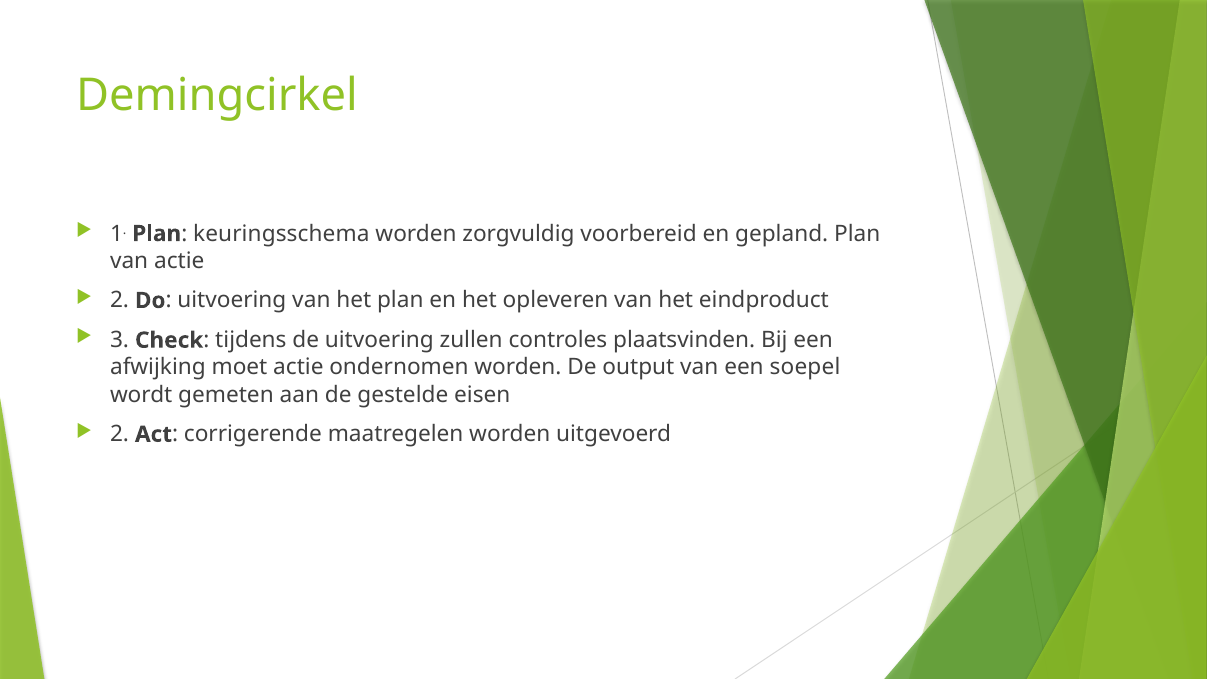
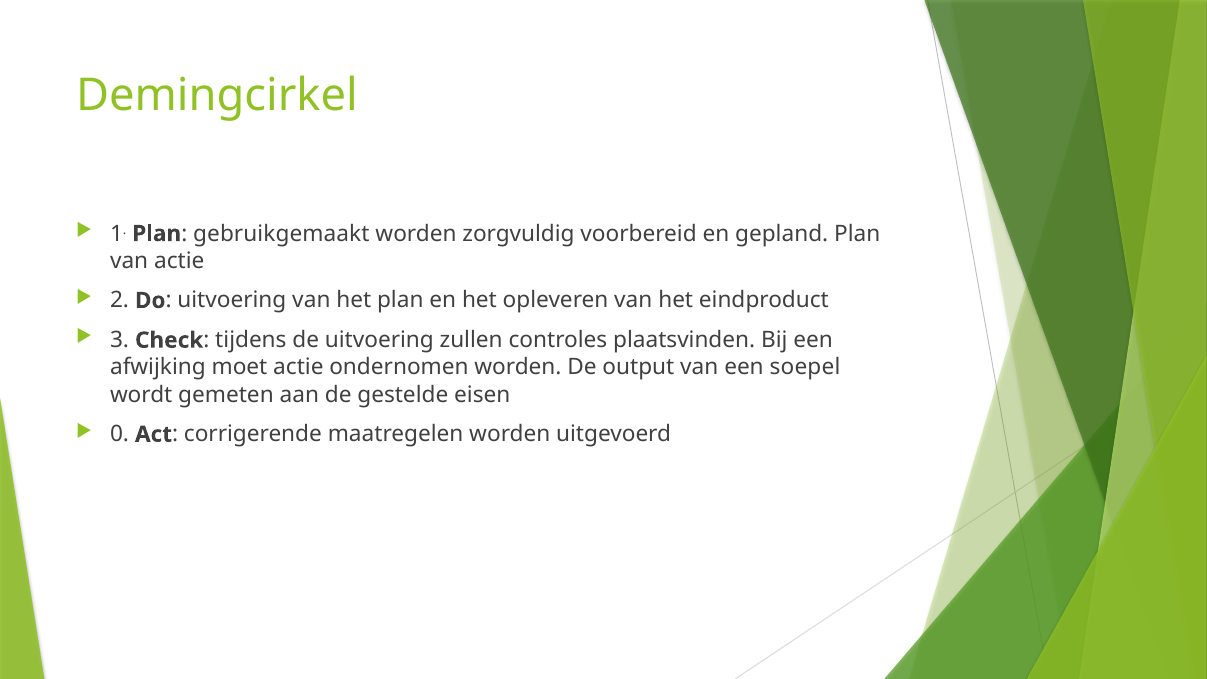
keuringsschema: keuringsschema -> gebruikgemaakt
2 at (120, 434): 2 -> 0
